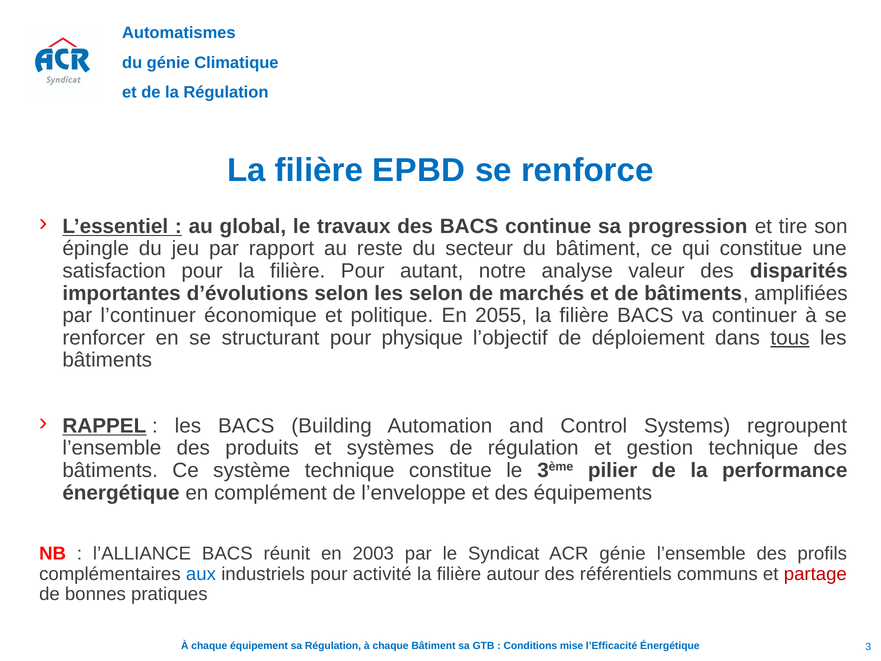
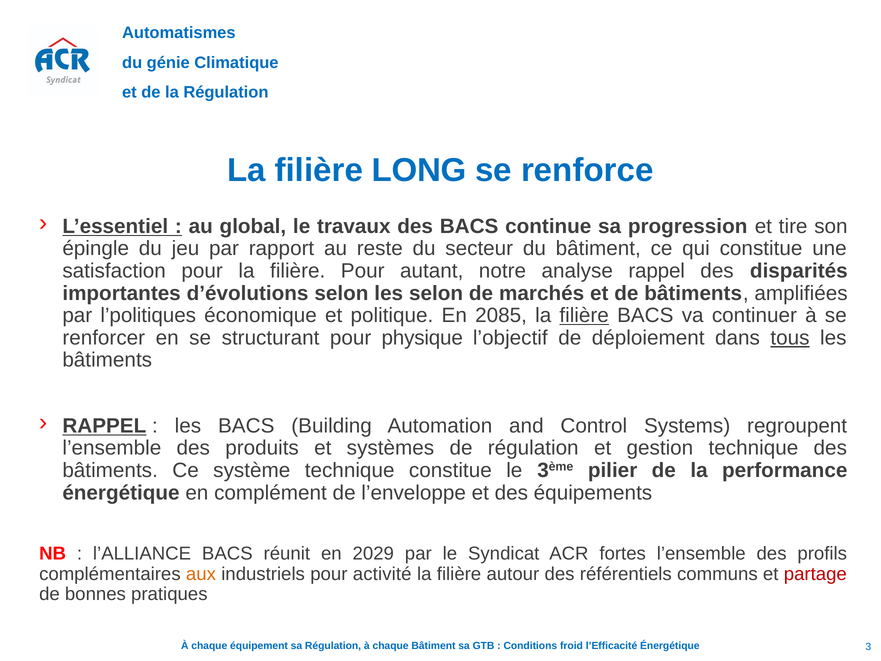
EPBD: EPBD -> LONG
analyse valeur: valeur -> rappel
l’continuer: l’continuer -> l’politiques
2055: 2055 -> 2085
filière at (584, 316) underline: none -> present
2003: 2003 -> 2029
ACR génie: génie -> fortes
aux colour: blue -> orange
mise: mise -> froid
